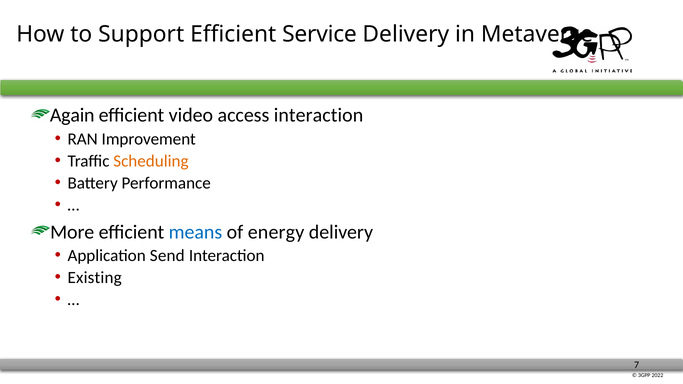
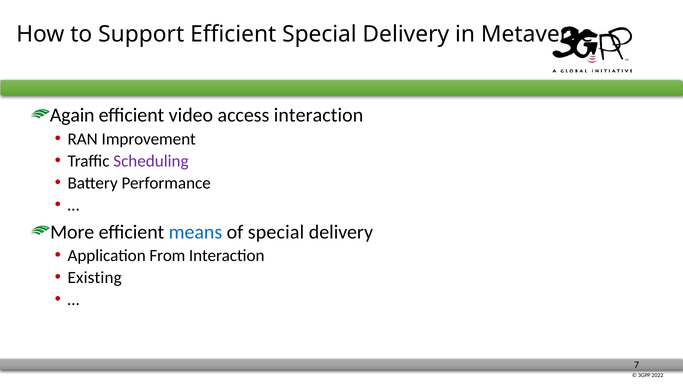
Efficient Service: Service -> Special
Scheduling colour: orange -> purple
of energy: energy -> special
Send: Send -> From
